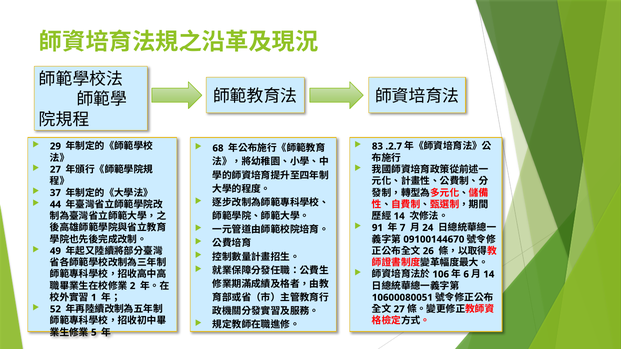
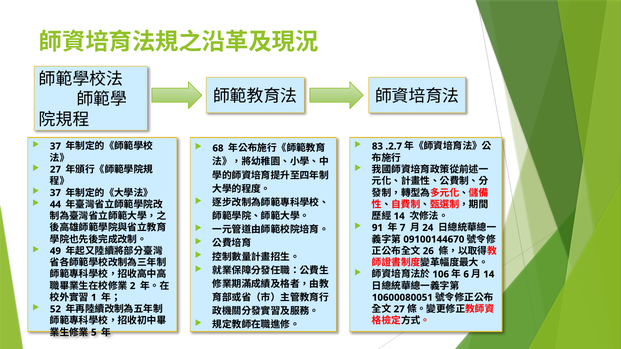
29 at (55, 146): 29 -> 37
